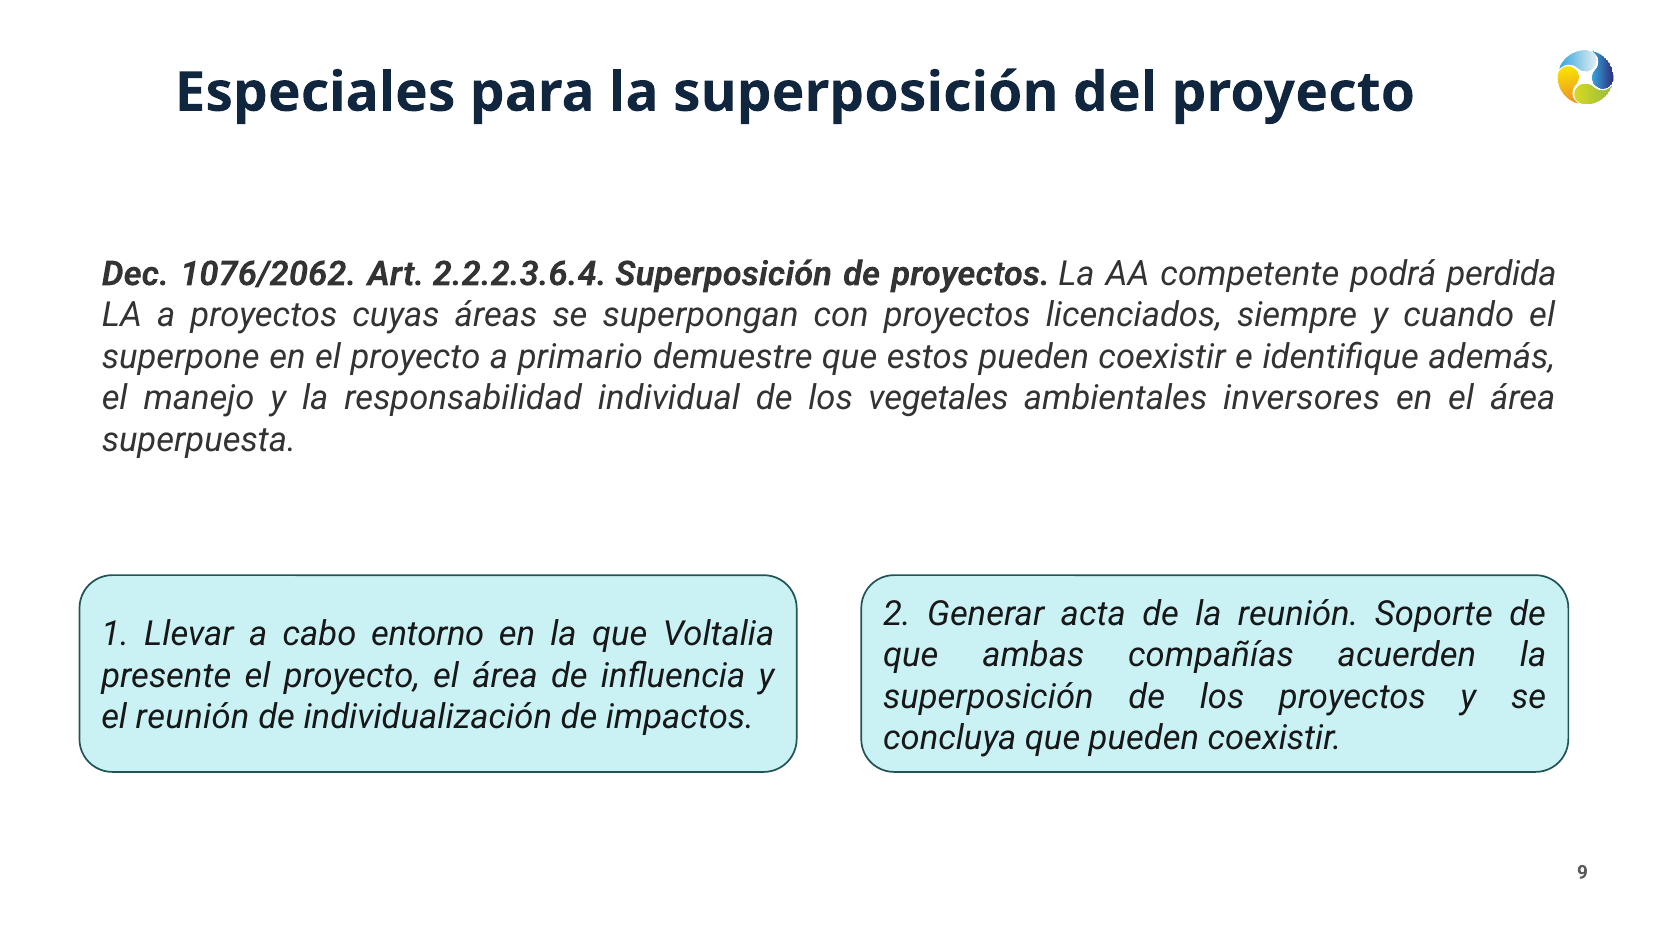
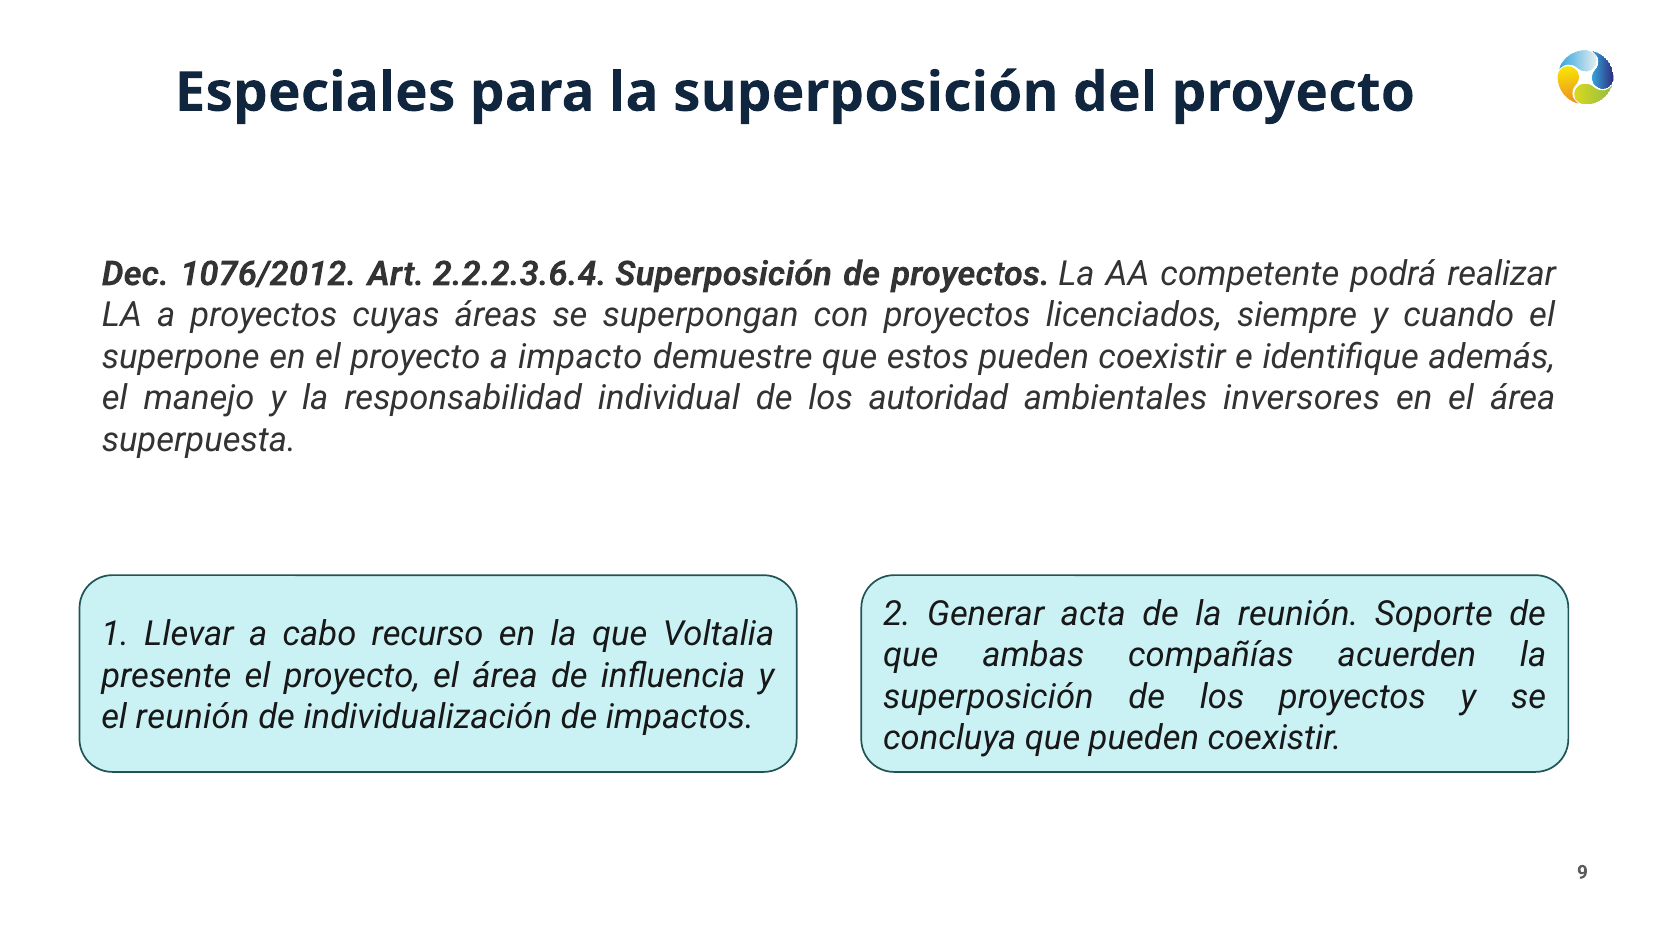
1076/2062: 1076/2062 -> 1076/2012
perdida: perdida -> realizar
primario: primario -> impacto
vegetales: vegetales -> autoridad
entorno: entorno -> recurso
